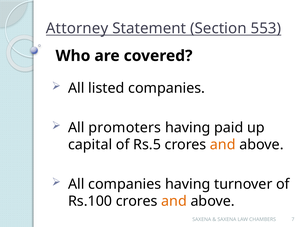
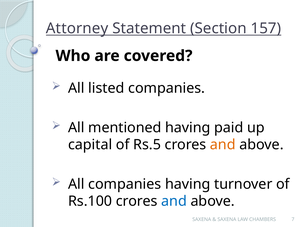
553: 553 -> 157
promoters: promoters -> mentioned
and at (174, 201) colour: orange -> blue
